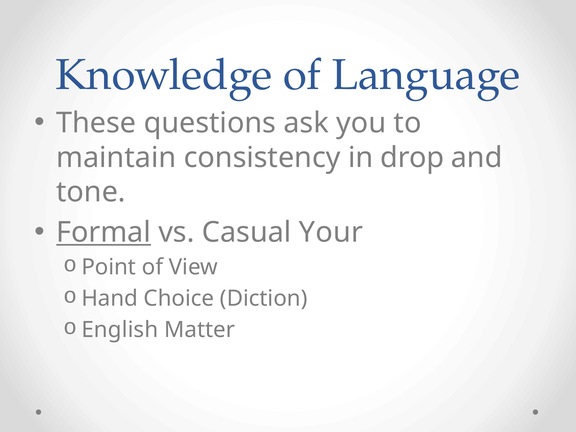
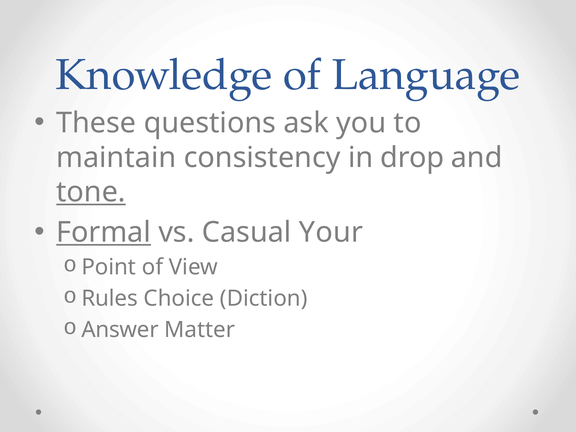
tone underline: none -> present
Hand: Hand -> Rules
English: English -> Answer
